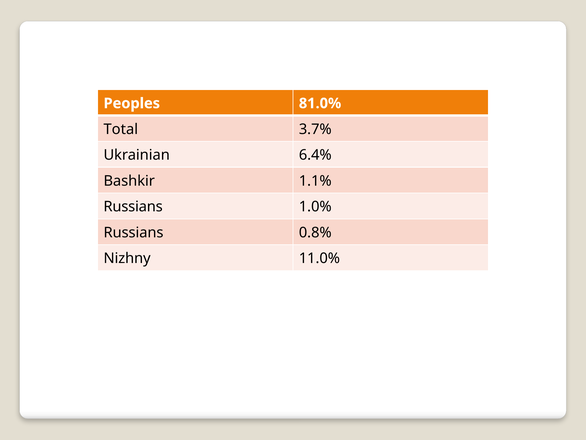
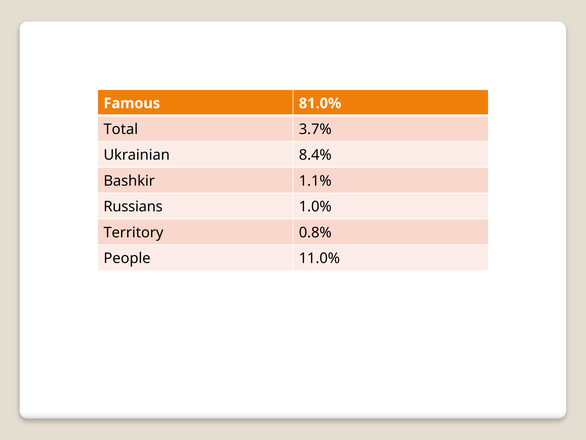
Peoples: Peoples -> Famous
6.4%: 6.4% -> 8.4%
Russians at (133, 232): Russians -> Territory
Nizhny: Nizhny -> People
